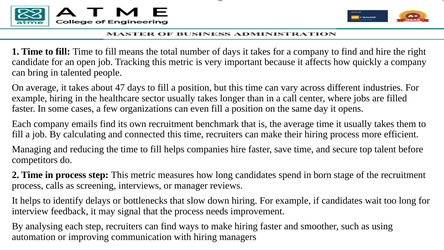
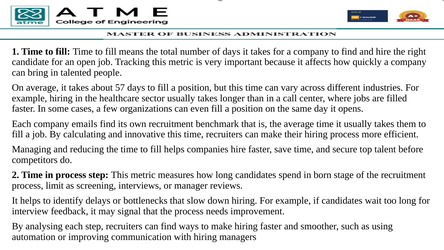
47: 47 -> 57
connected: connected -> innovative
calls: calls -> limit
